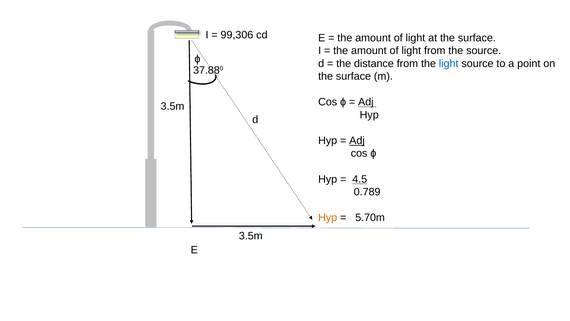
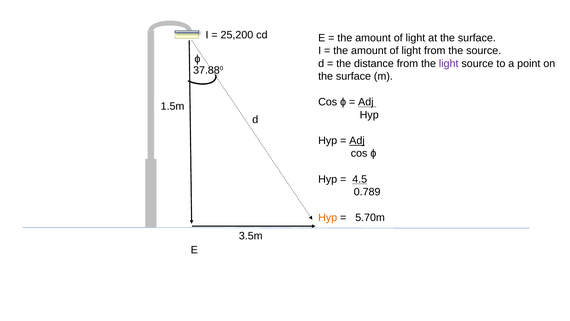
99,306: 99,306 -> 25,200
light at (449, 64) colour: blue -> purple
3.5m at (173, 106): 3.5m -> 1.5m
